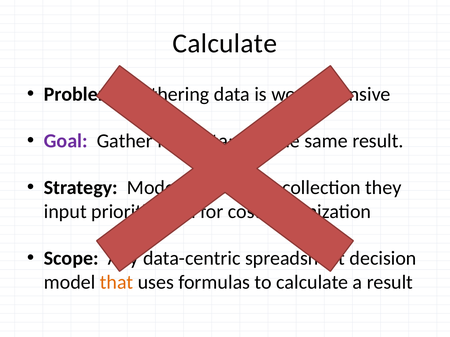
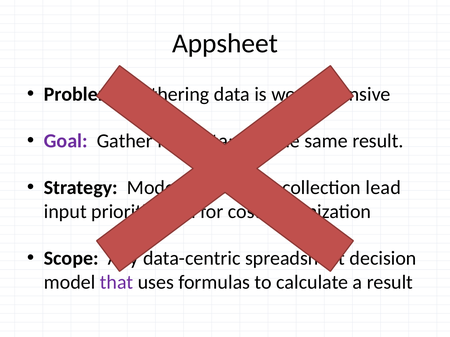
Calculate at (225, 44): Calculate -> Appsheet
they: they -> lead
that colour: orange -> purple
